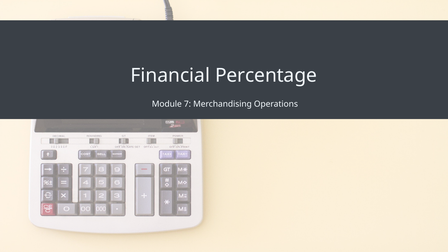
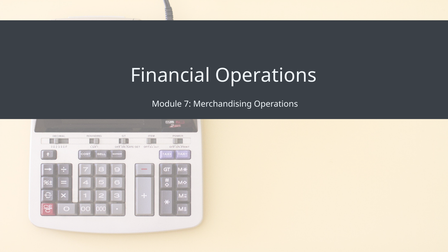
Financial Percentage: Percentage -> Operations
